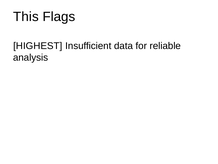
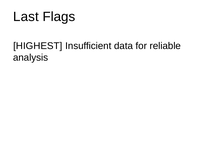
This: This -> Last
